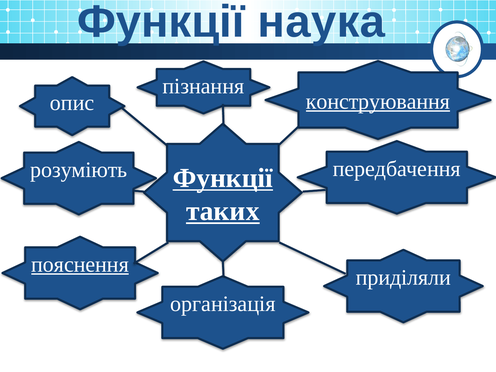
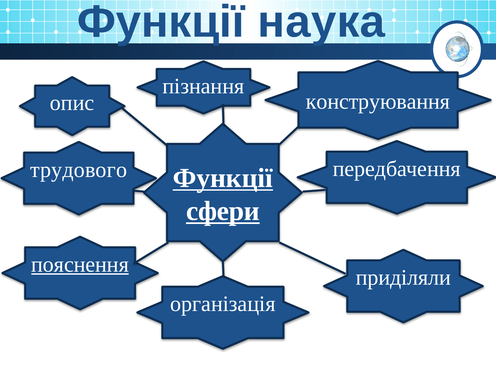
конструювання underline: present -> none
розуміють: розуміють -> трудового
таких: таких -> сфери
